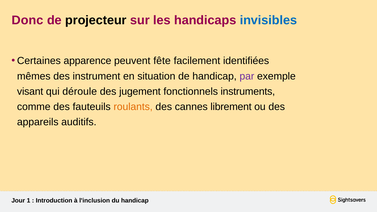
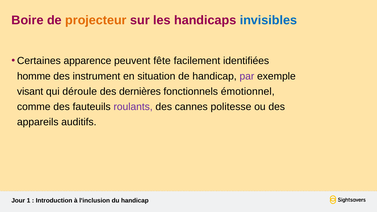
Donc: Donc -> Boire
projecteur colour: black -> orange
mêmes: mêmes -> homme
jugement: jugement -> dernières
instruments: instruments -> émotionnel
roulants colour: orange -> purple
librement: librement -> politesse
